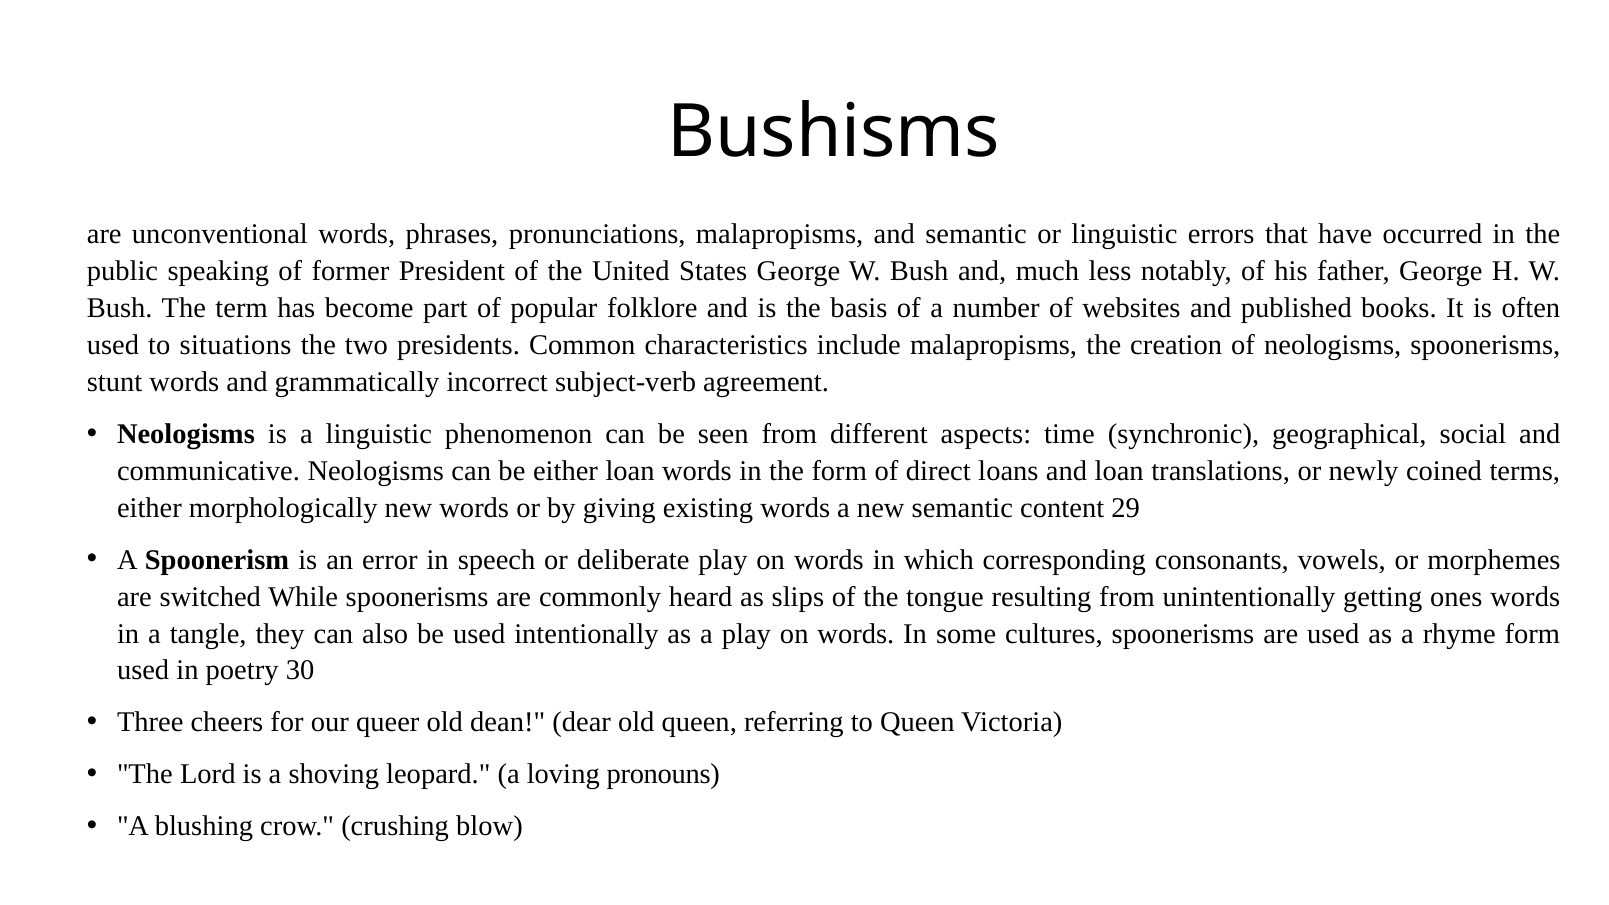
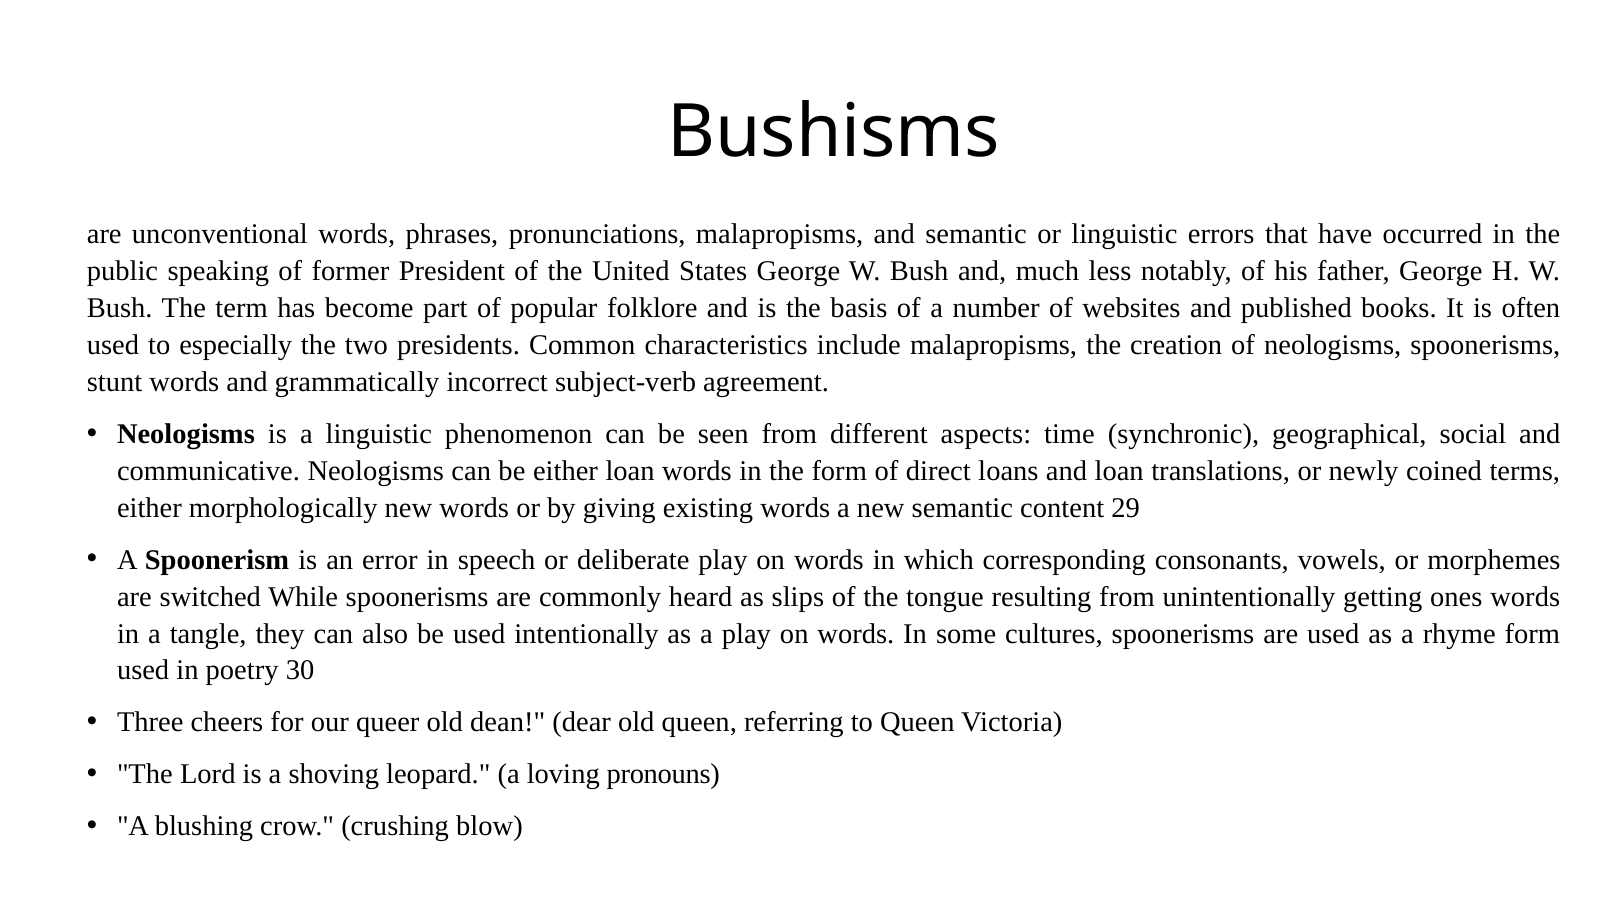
situations: situations -> especially
